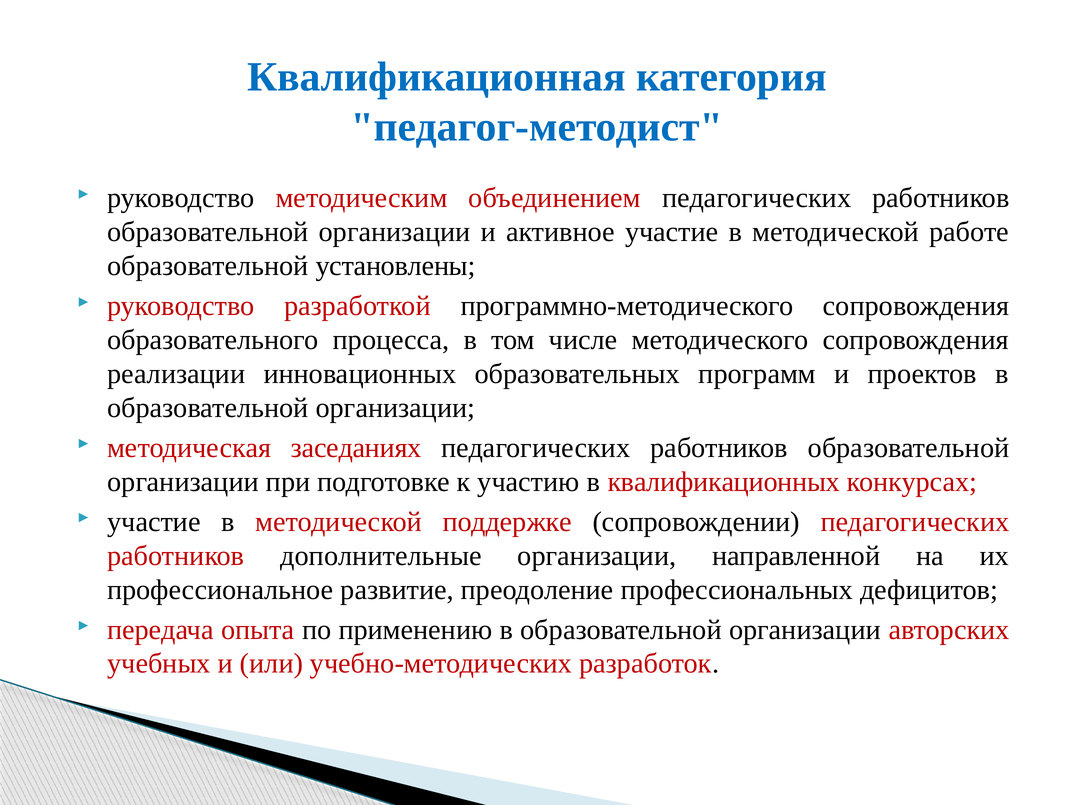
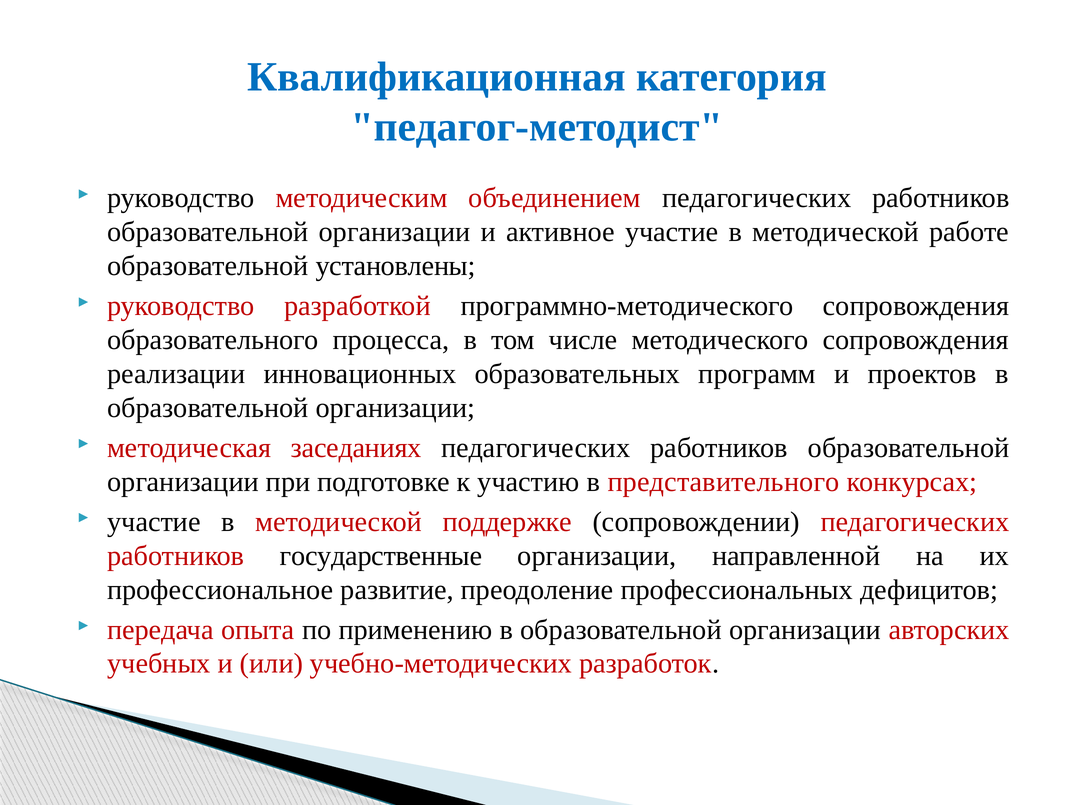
квалификационных: квалификационных -> представительного
дополнительные: дополнительные -> государственные
